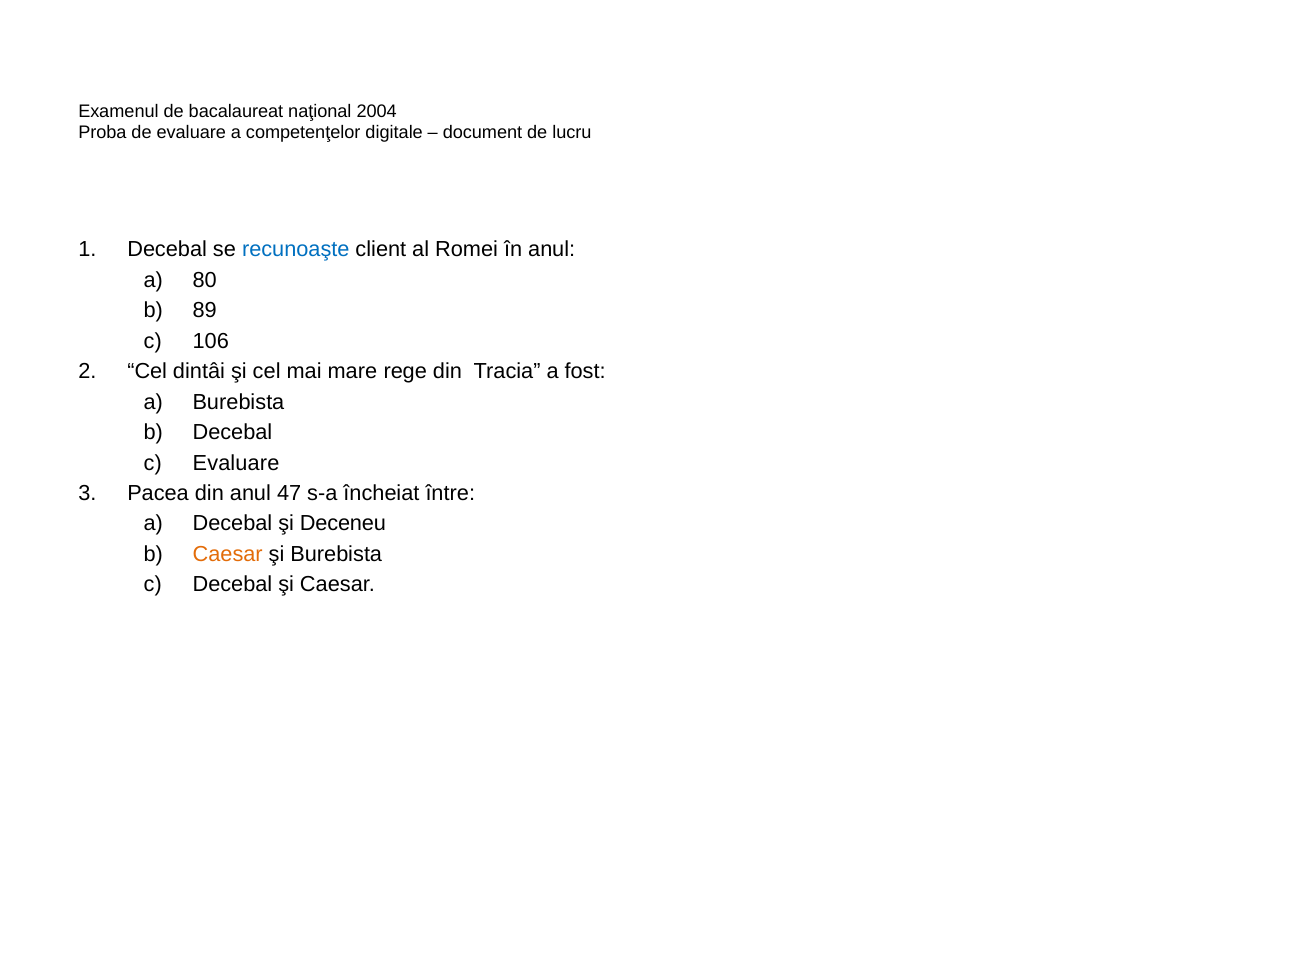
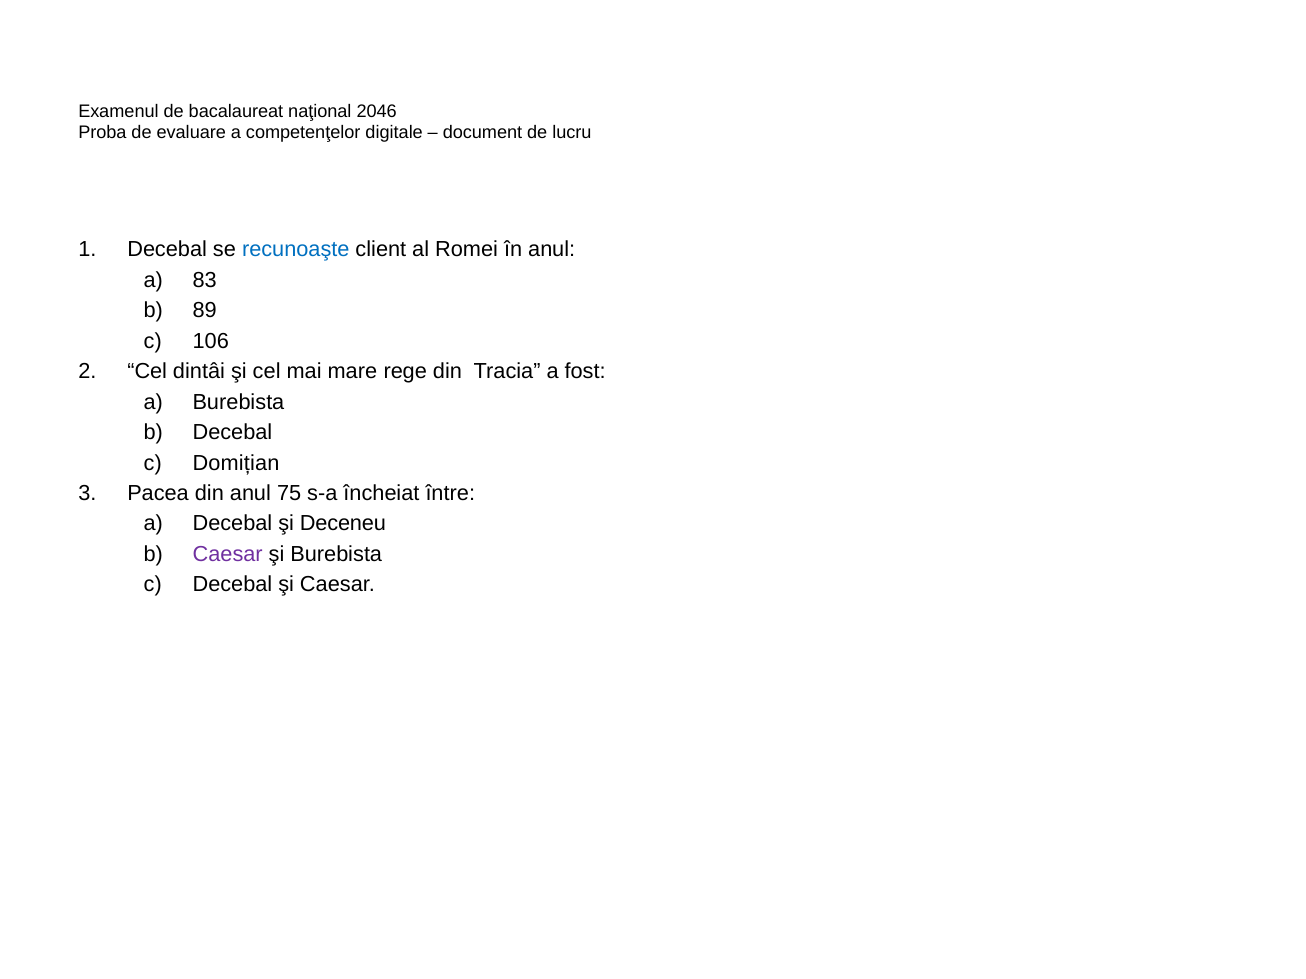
2004: 2004 -> 2046
80: 80 -> 83
Evaluare at (236, 463): Evaluare -> Domițian
47: 47 -> 75
Caesar at (228, 555) colour: orange -> purple
